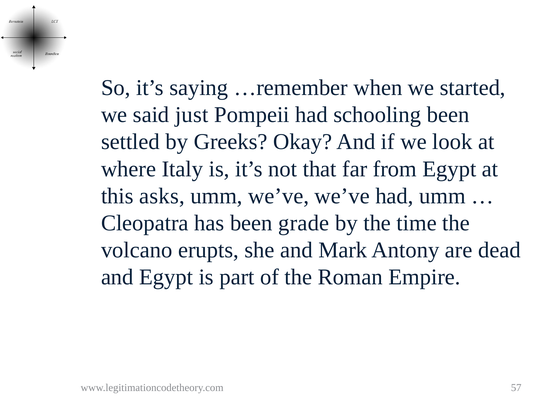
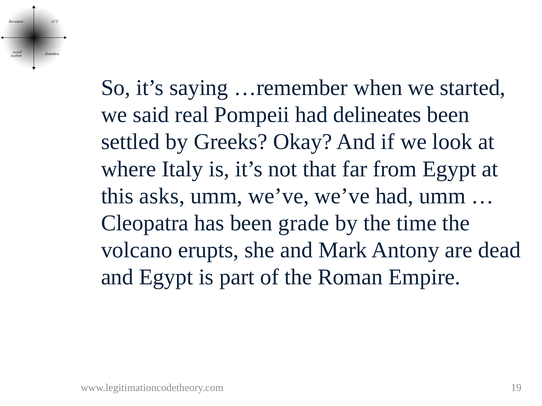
just: just -> real
schooling: schooling -> delineates
57: 57 -> 19
